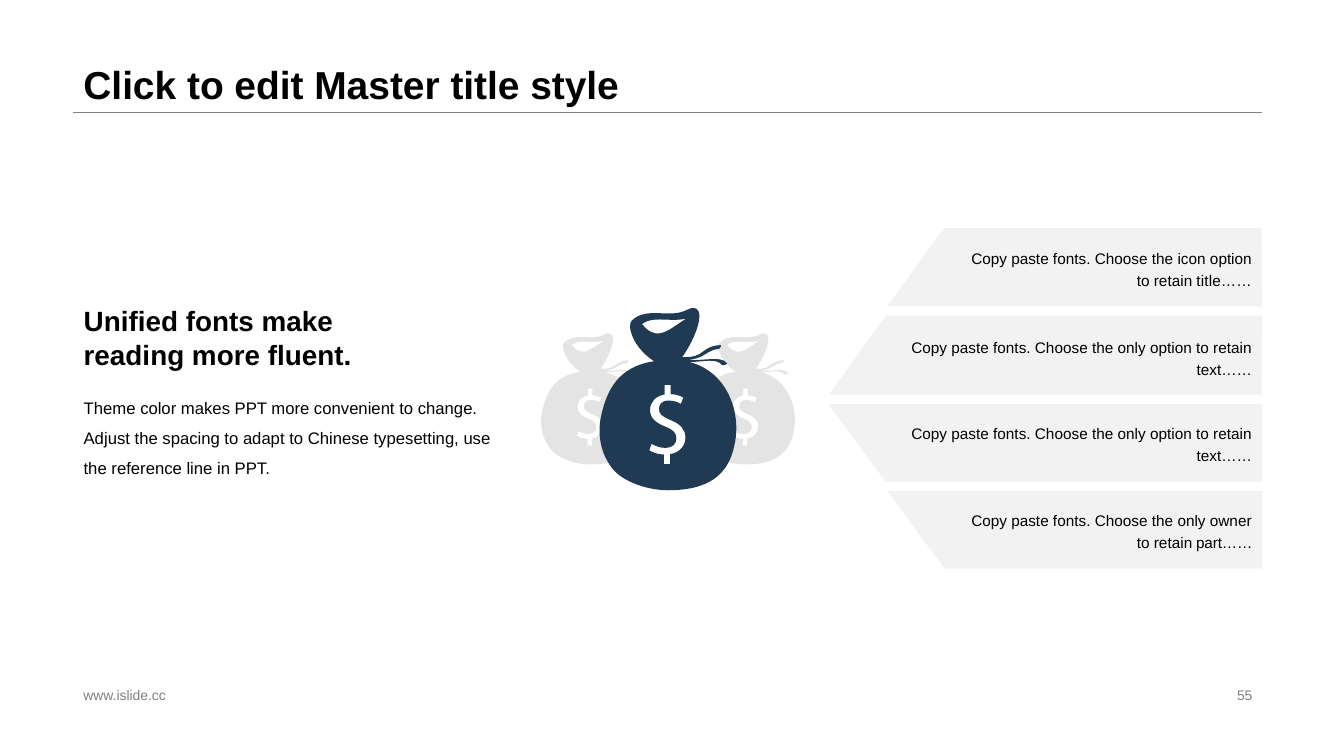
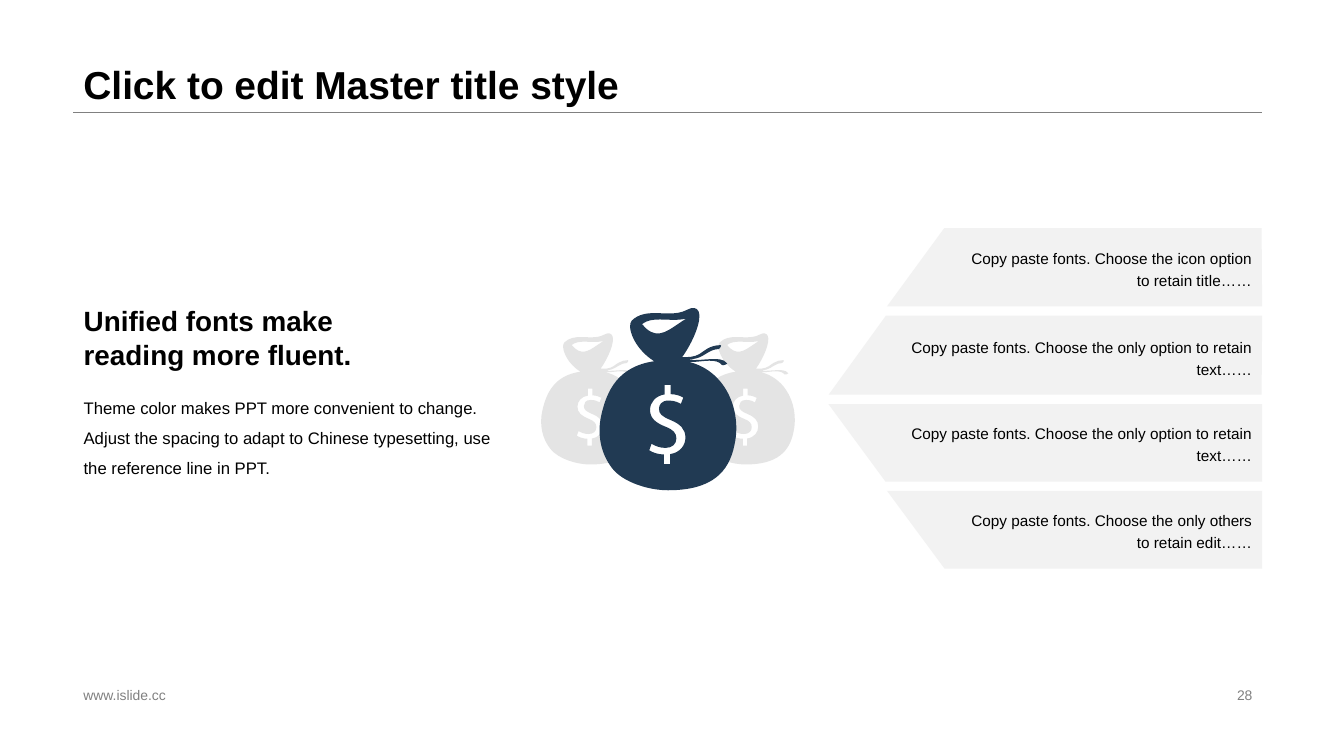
owner: owner -> others
part……: part…… -> edit……
55: 55 -> 28
